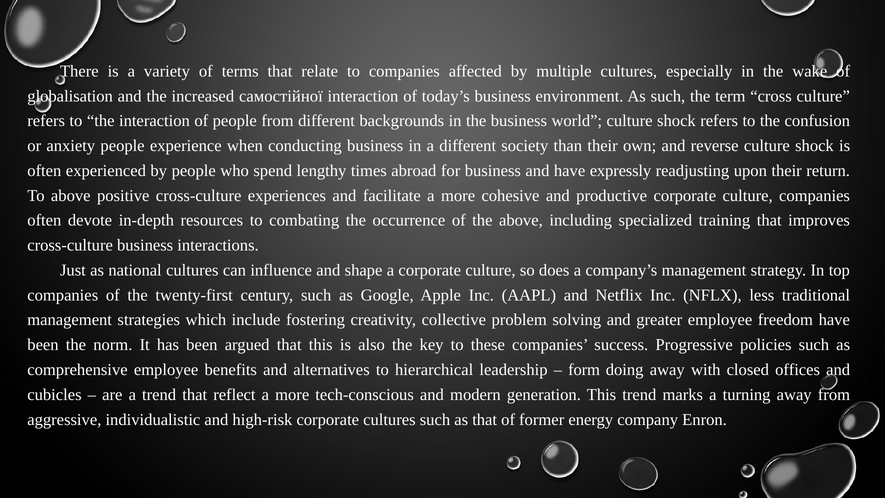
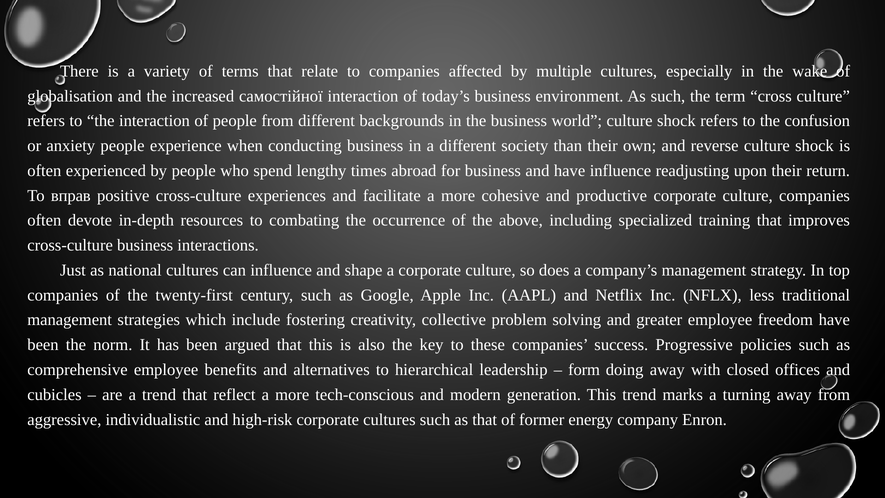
have expressly: expressly -> influence
To above: above -> вправ
